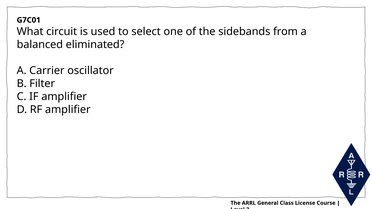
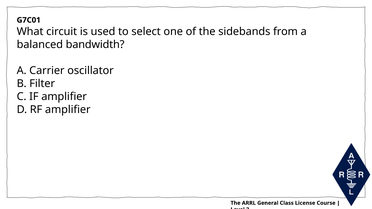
eliminated: eliminated -> bandwidth
